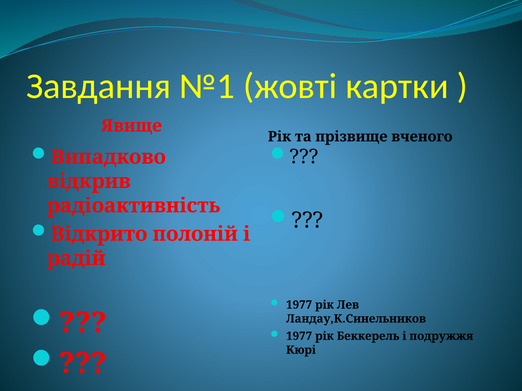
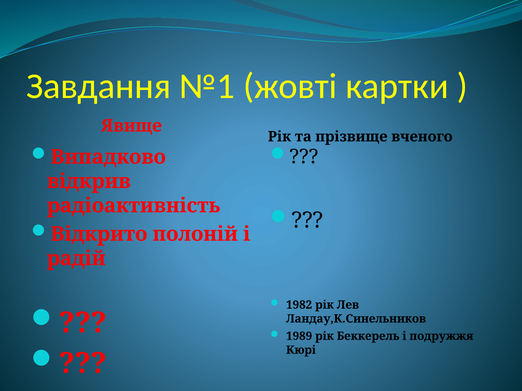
1977 at (299, 305): 1977 -> 1982
1977 at (299, 337): 1977 -> 1989
